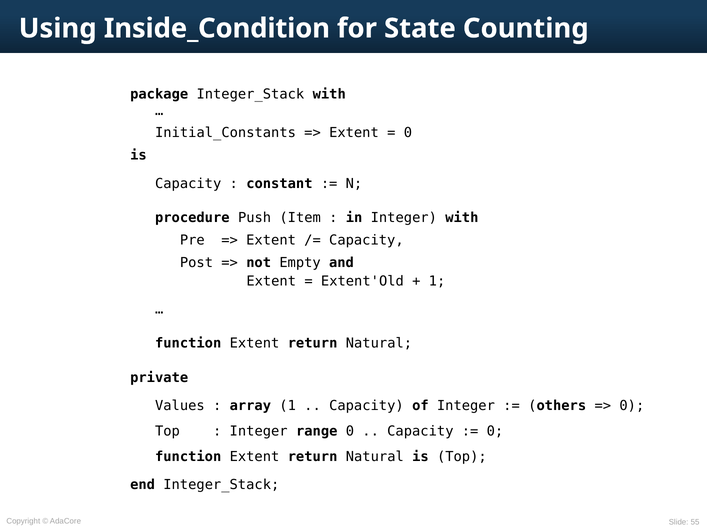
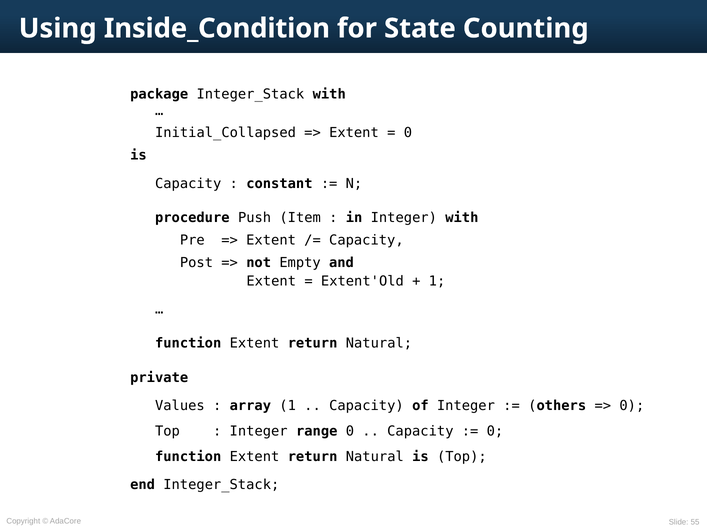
Initial_Constants: Initial_Constants -> Initial_Collapsed
